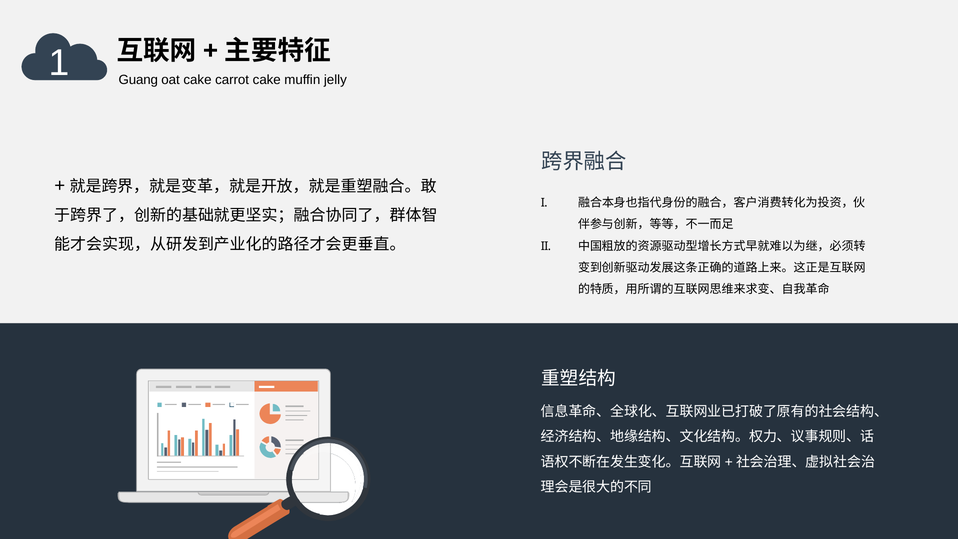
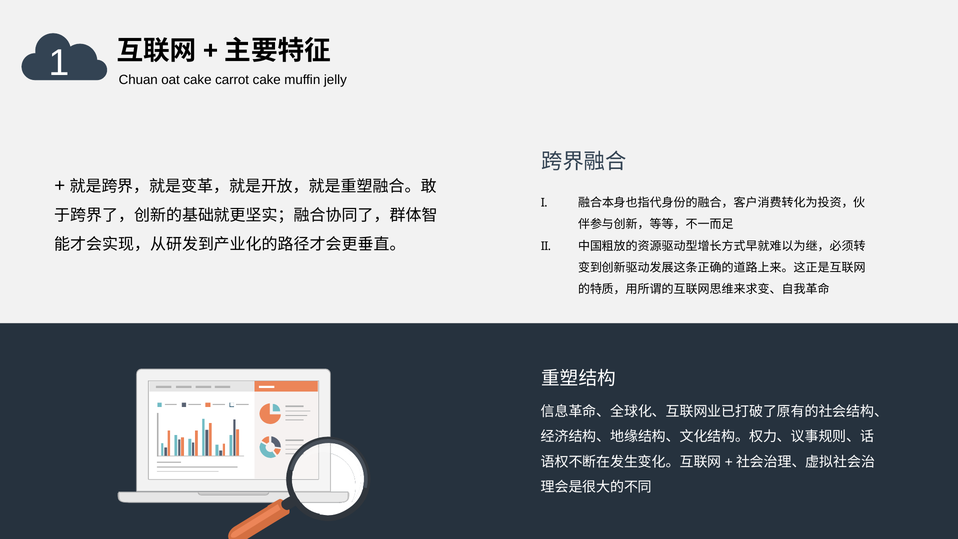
Guang: Guang -> Chuan
